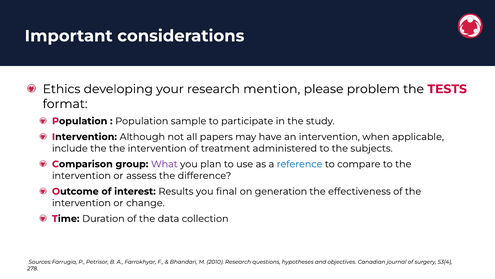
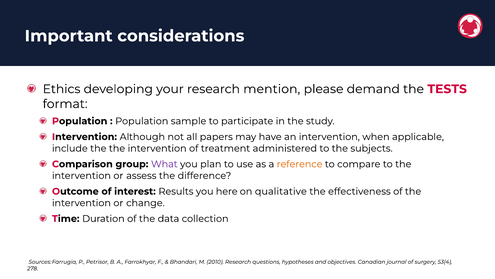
problem: problem -> demand
reference colour: blue -> orange
final: final -> here
generation: generation -> qualitative
